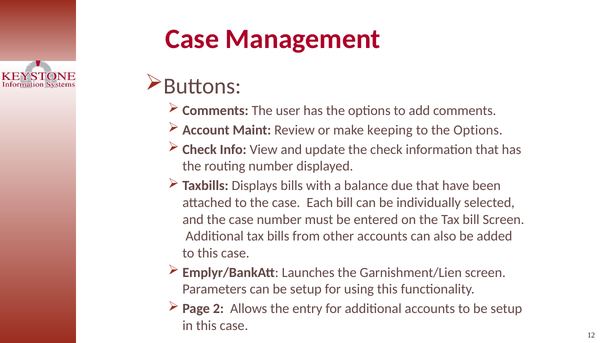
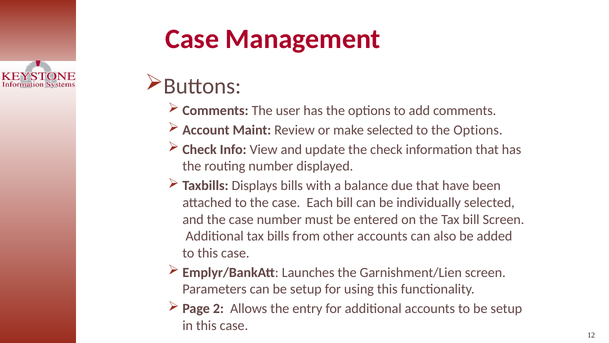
make keeping: keeping -> selected
